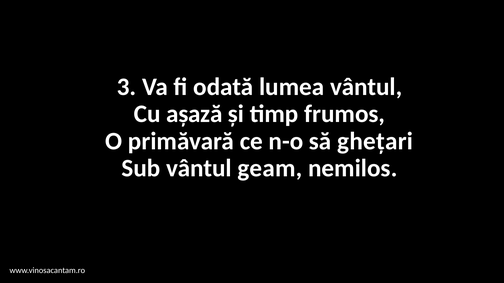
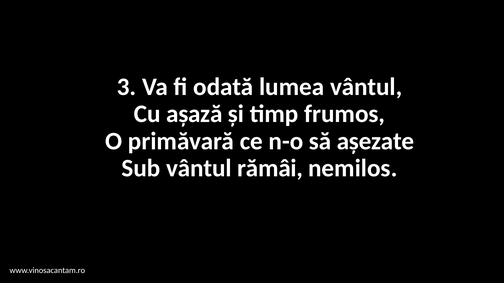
ghețari: ghețari -> așezate
geam: geam -> rămâi
